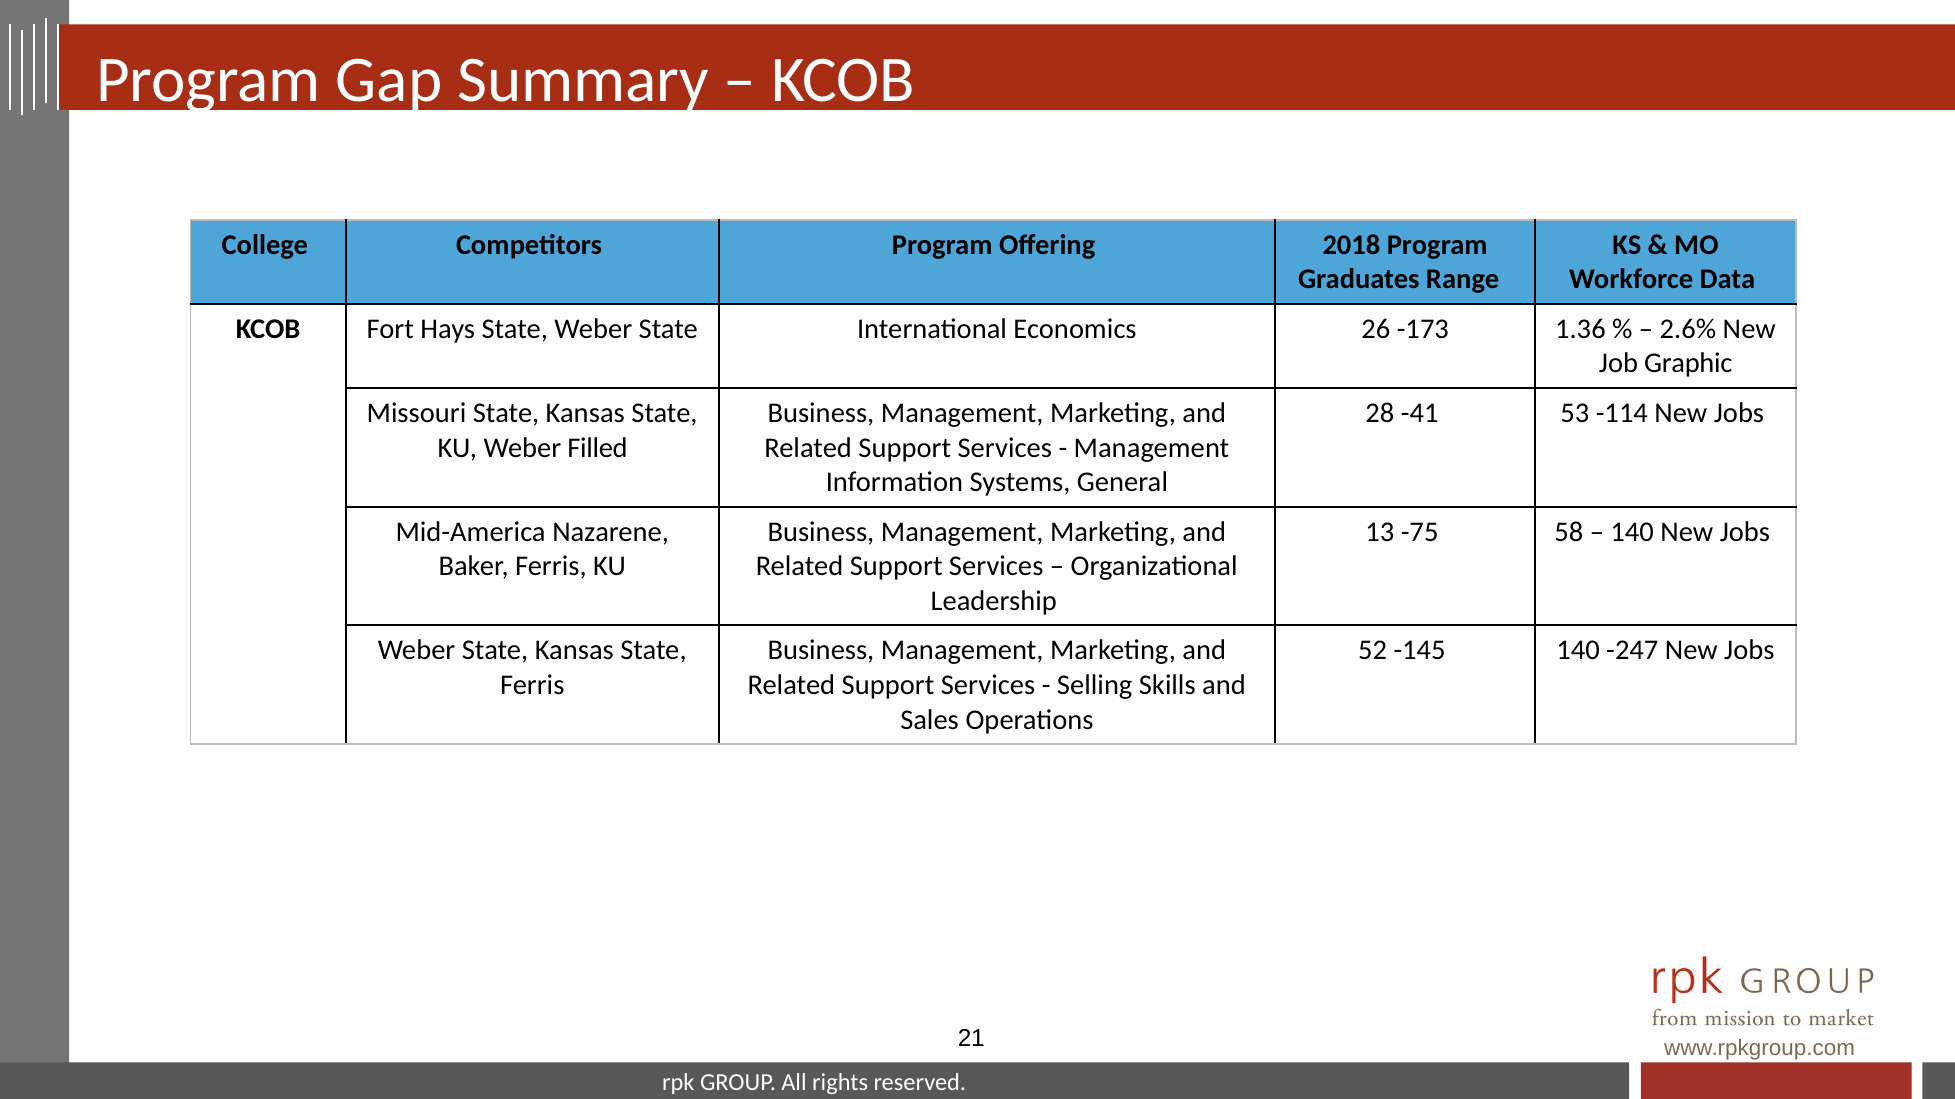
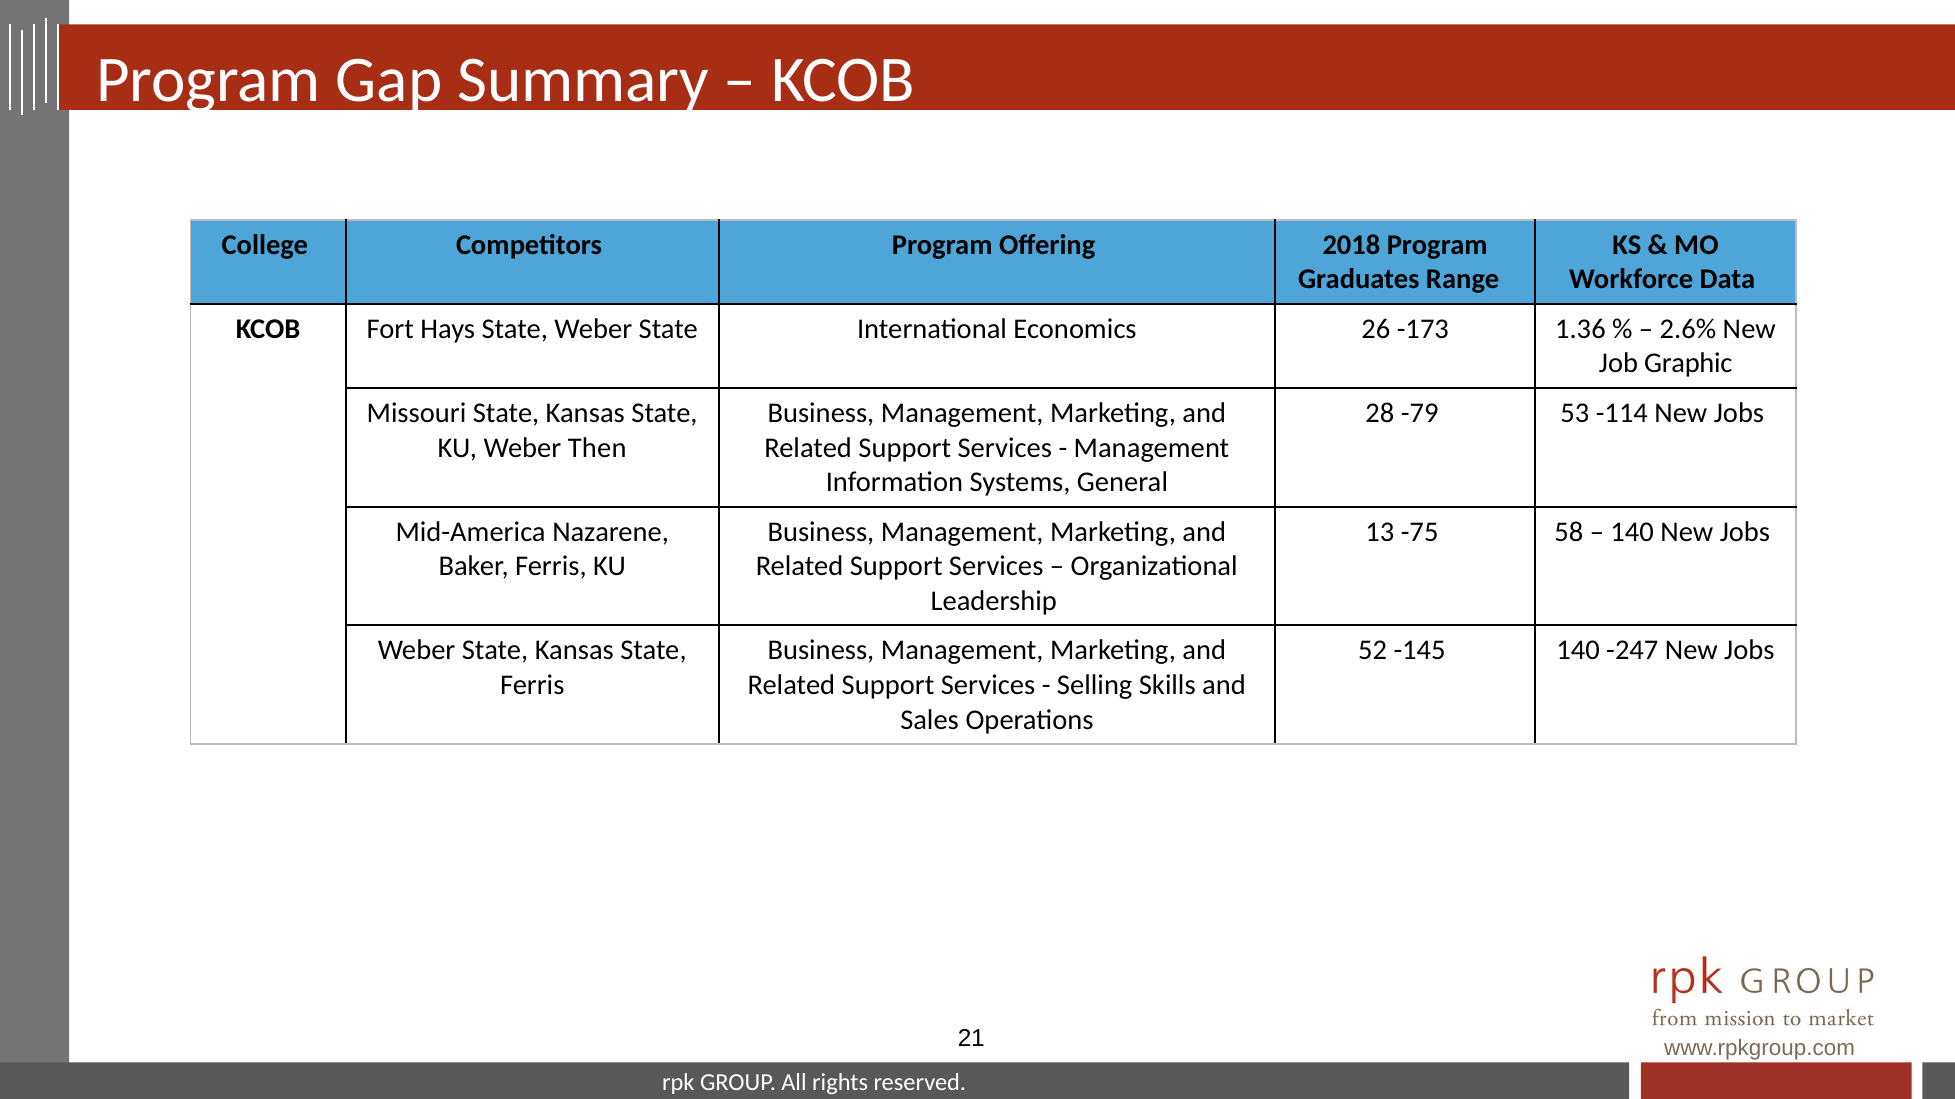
-41: -41 -> -79
Filled: Filled -> Then
